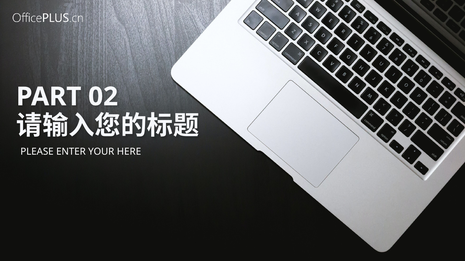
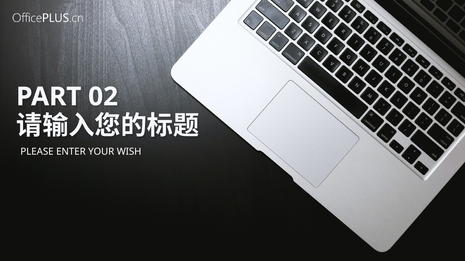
HERE: HERE -> WISH
